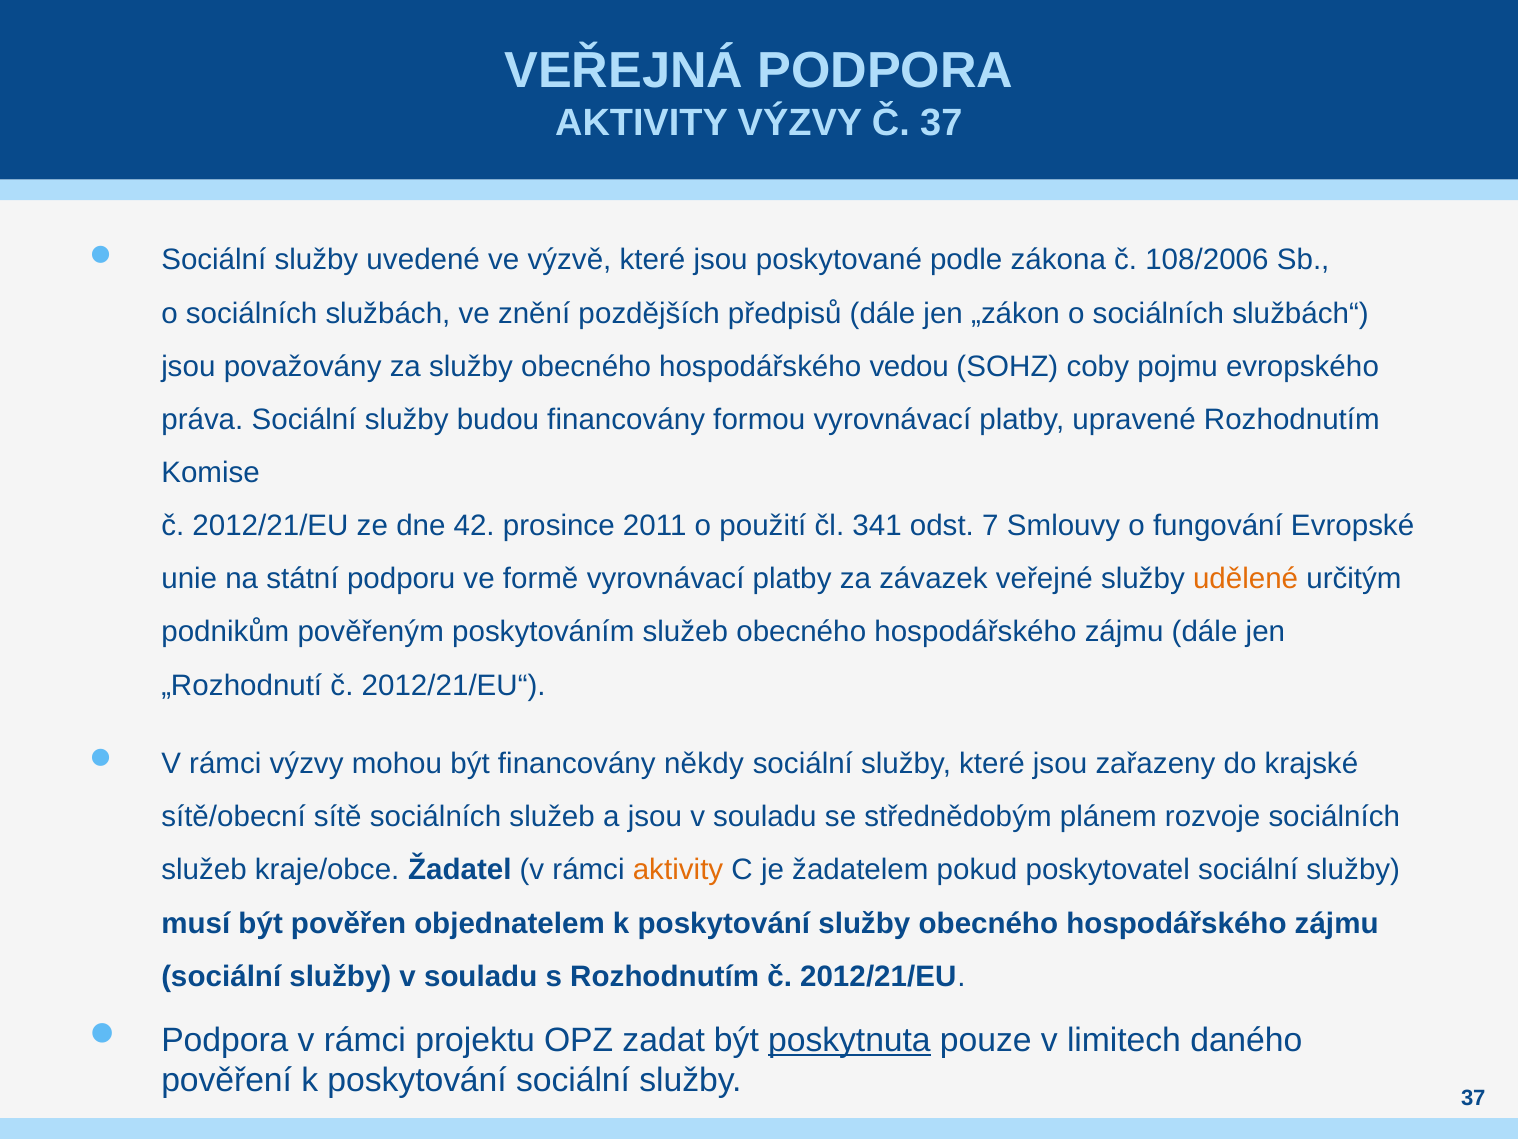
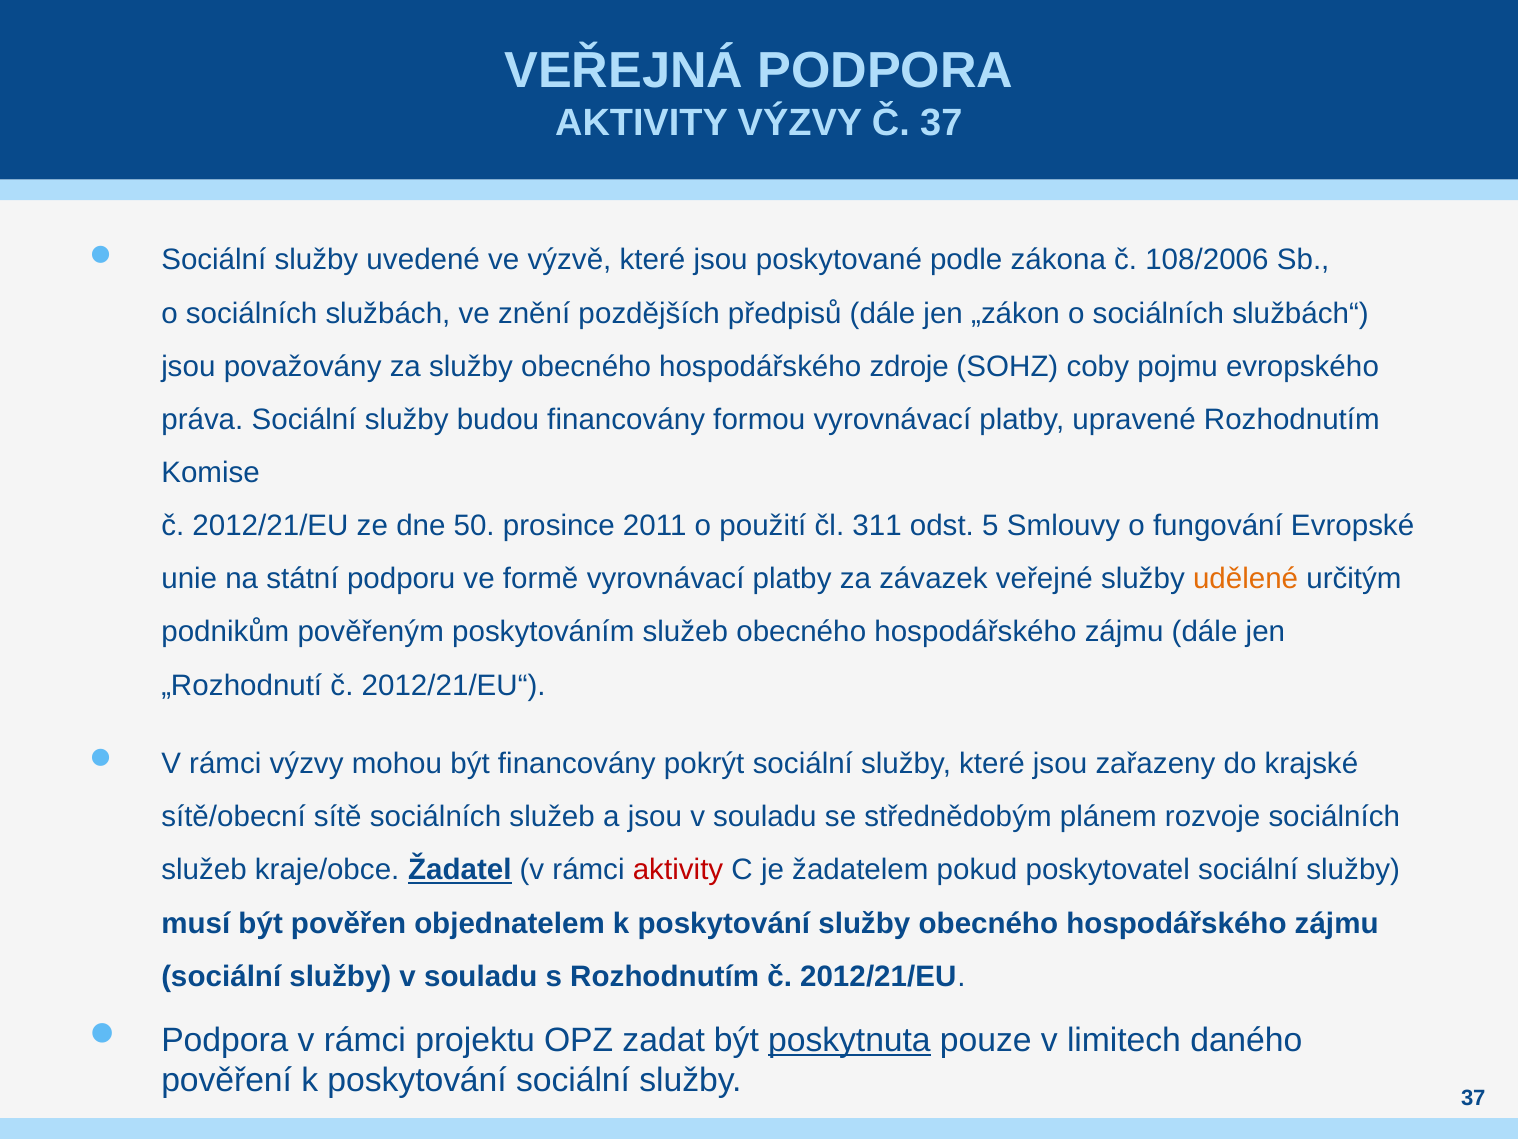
vedou: vedou -> zdroje
42: 42 -> 50
341: 341 -> 311
7: 7 -> 5
někdy: někdy -> pokrýt
Žadatel underline: none -> present
aktivity at (678, 870) colour: orange -> red
